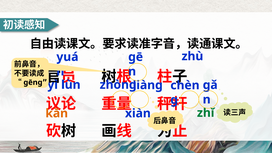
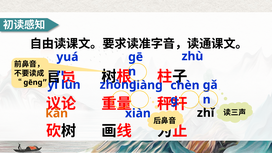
zhǐ colour: green -> black
